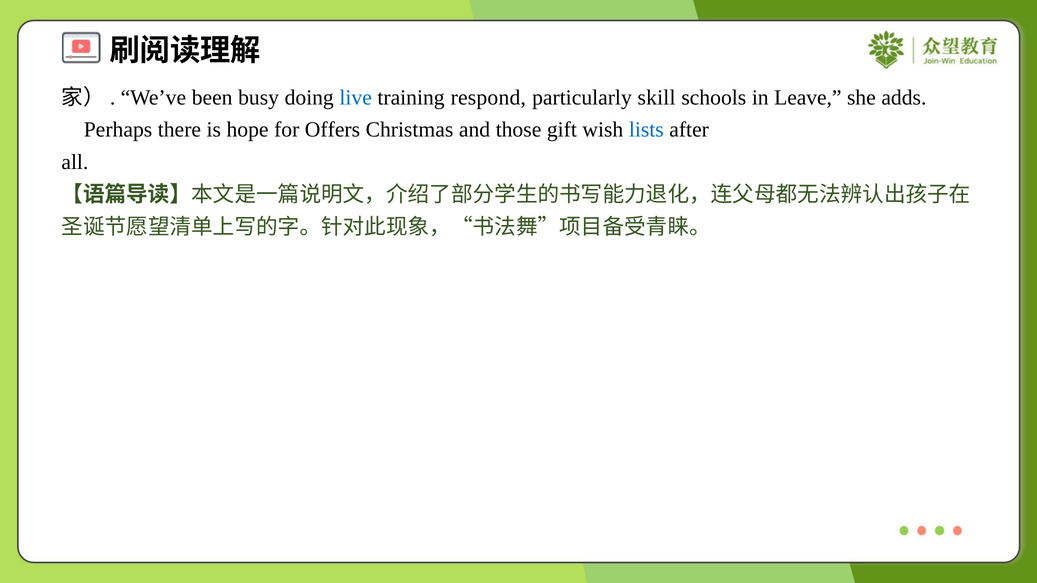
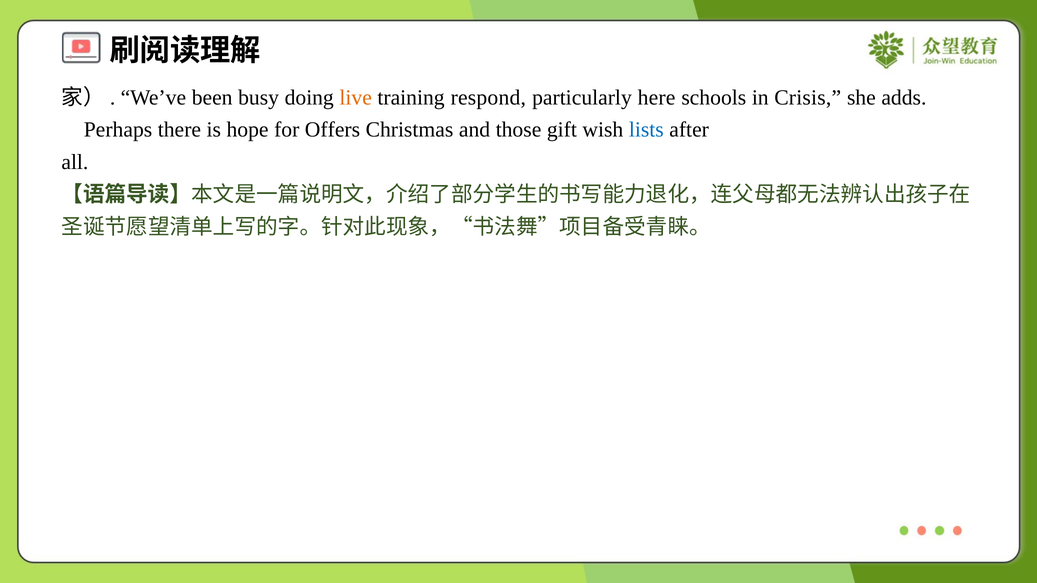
live colour: blue -> orange
skill: skill -> here
Leave: Leave -> Crisis
